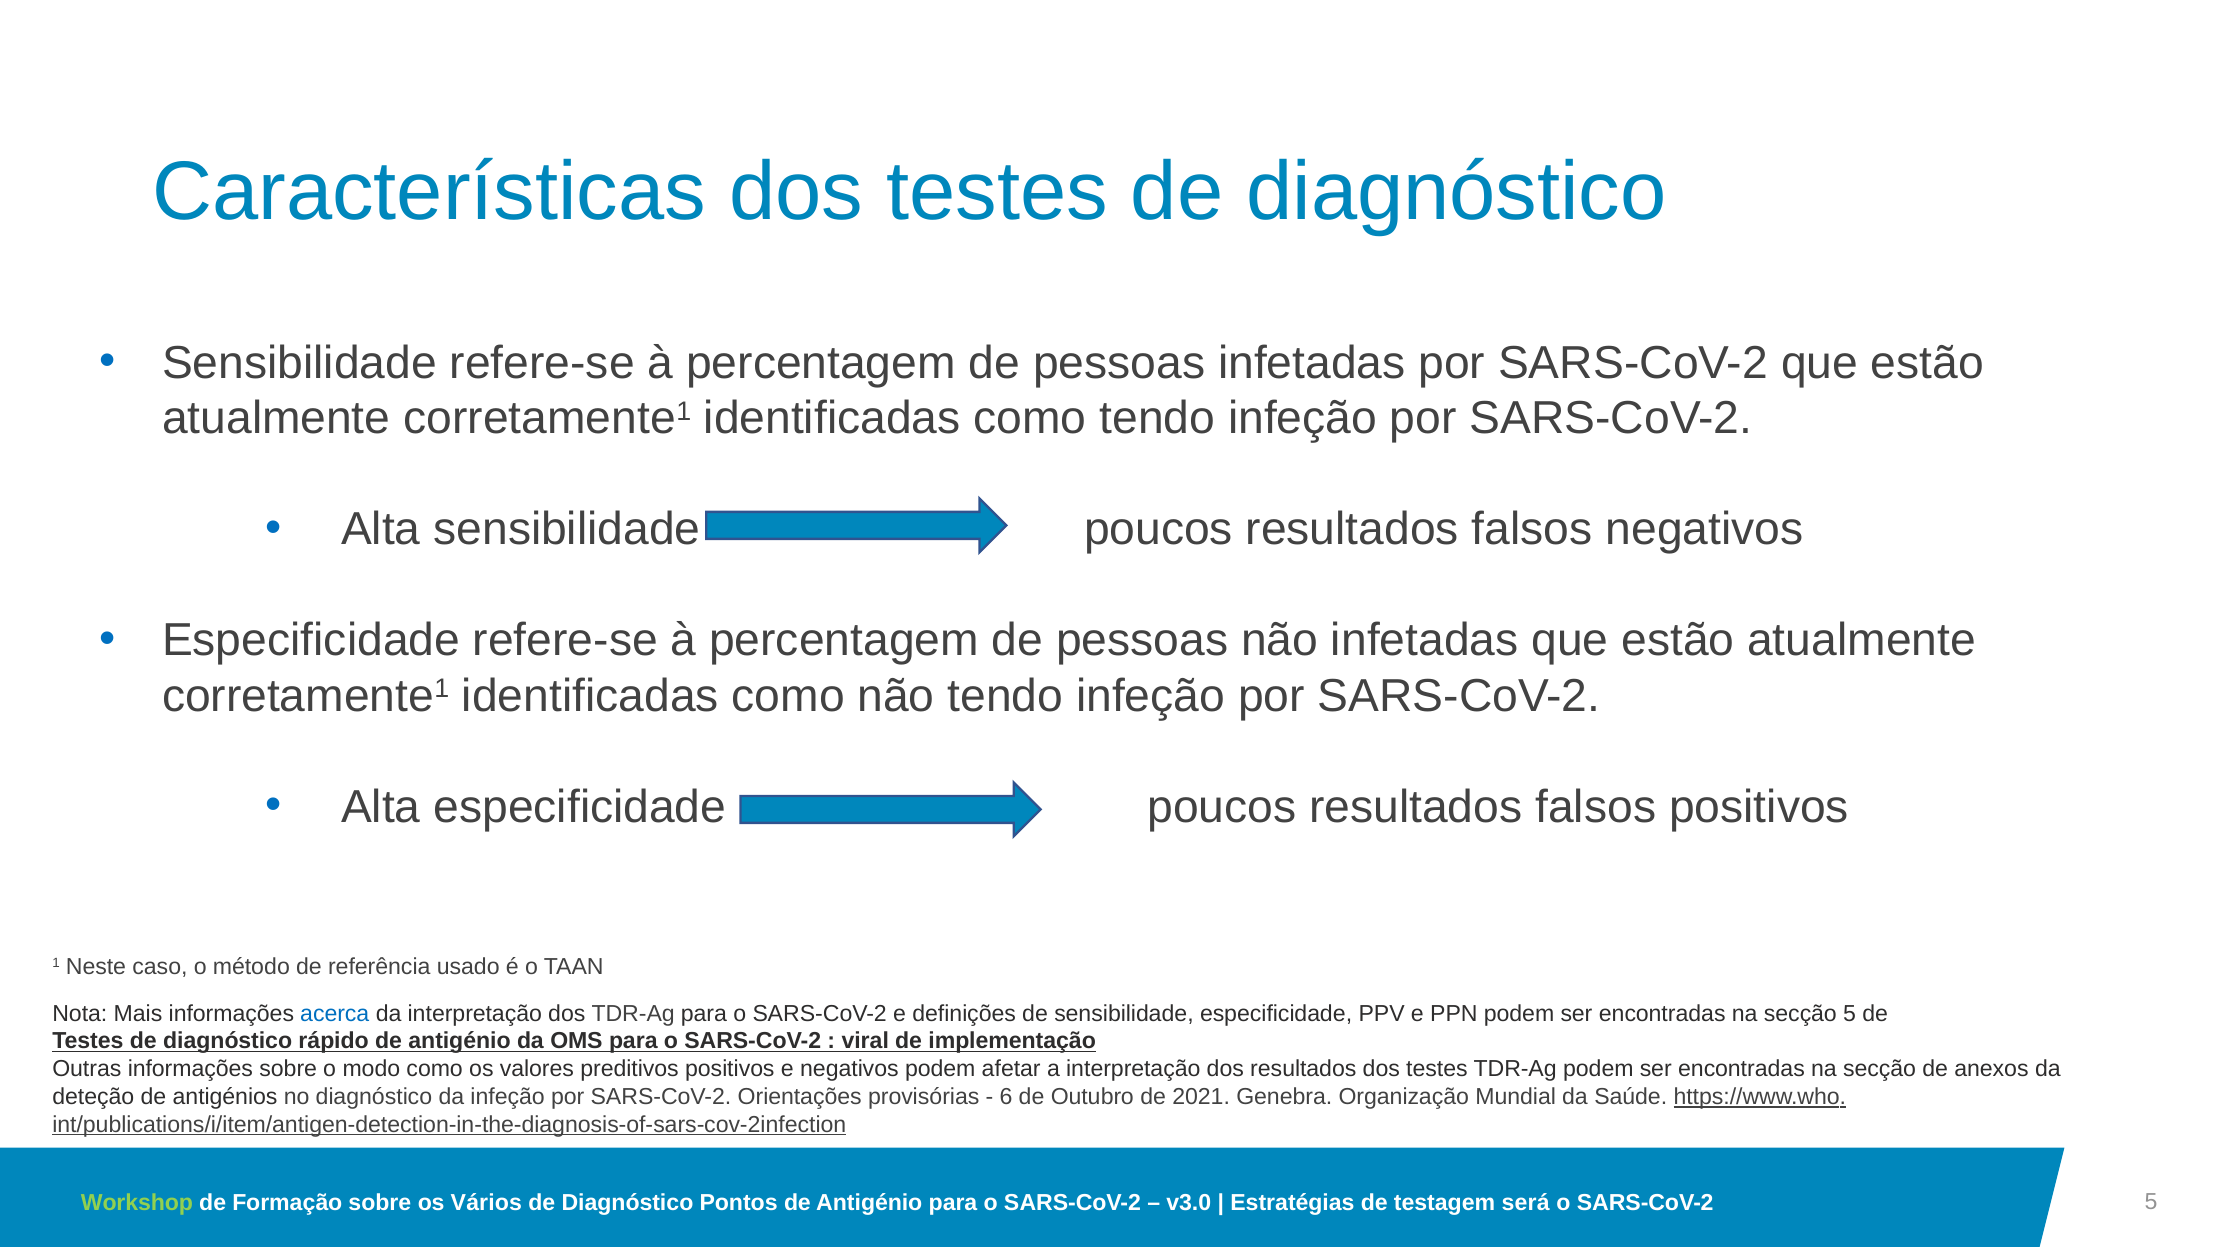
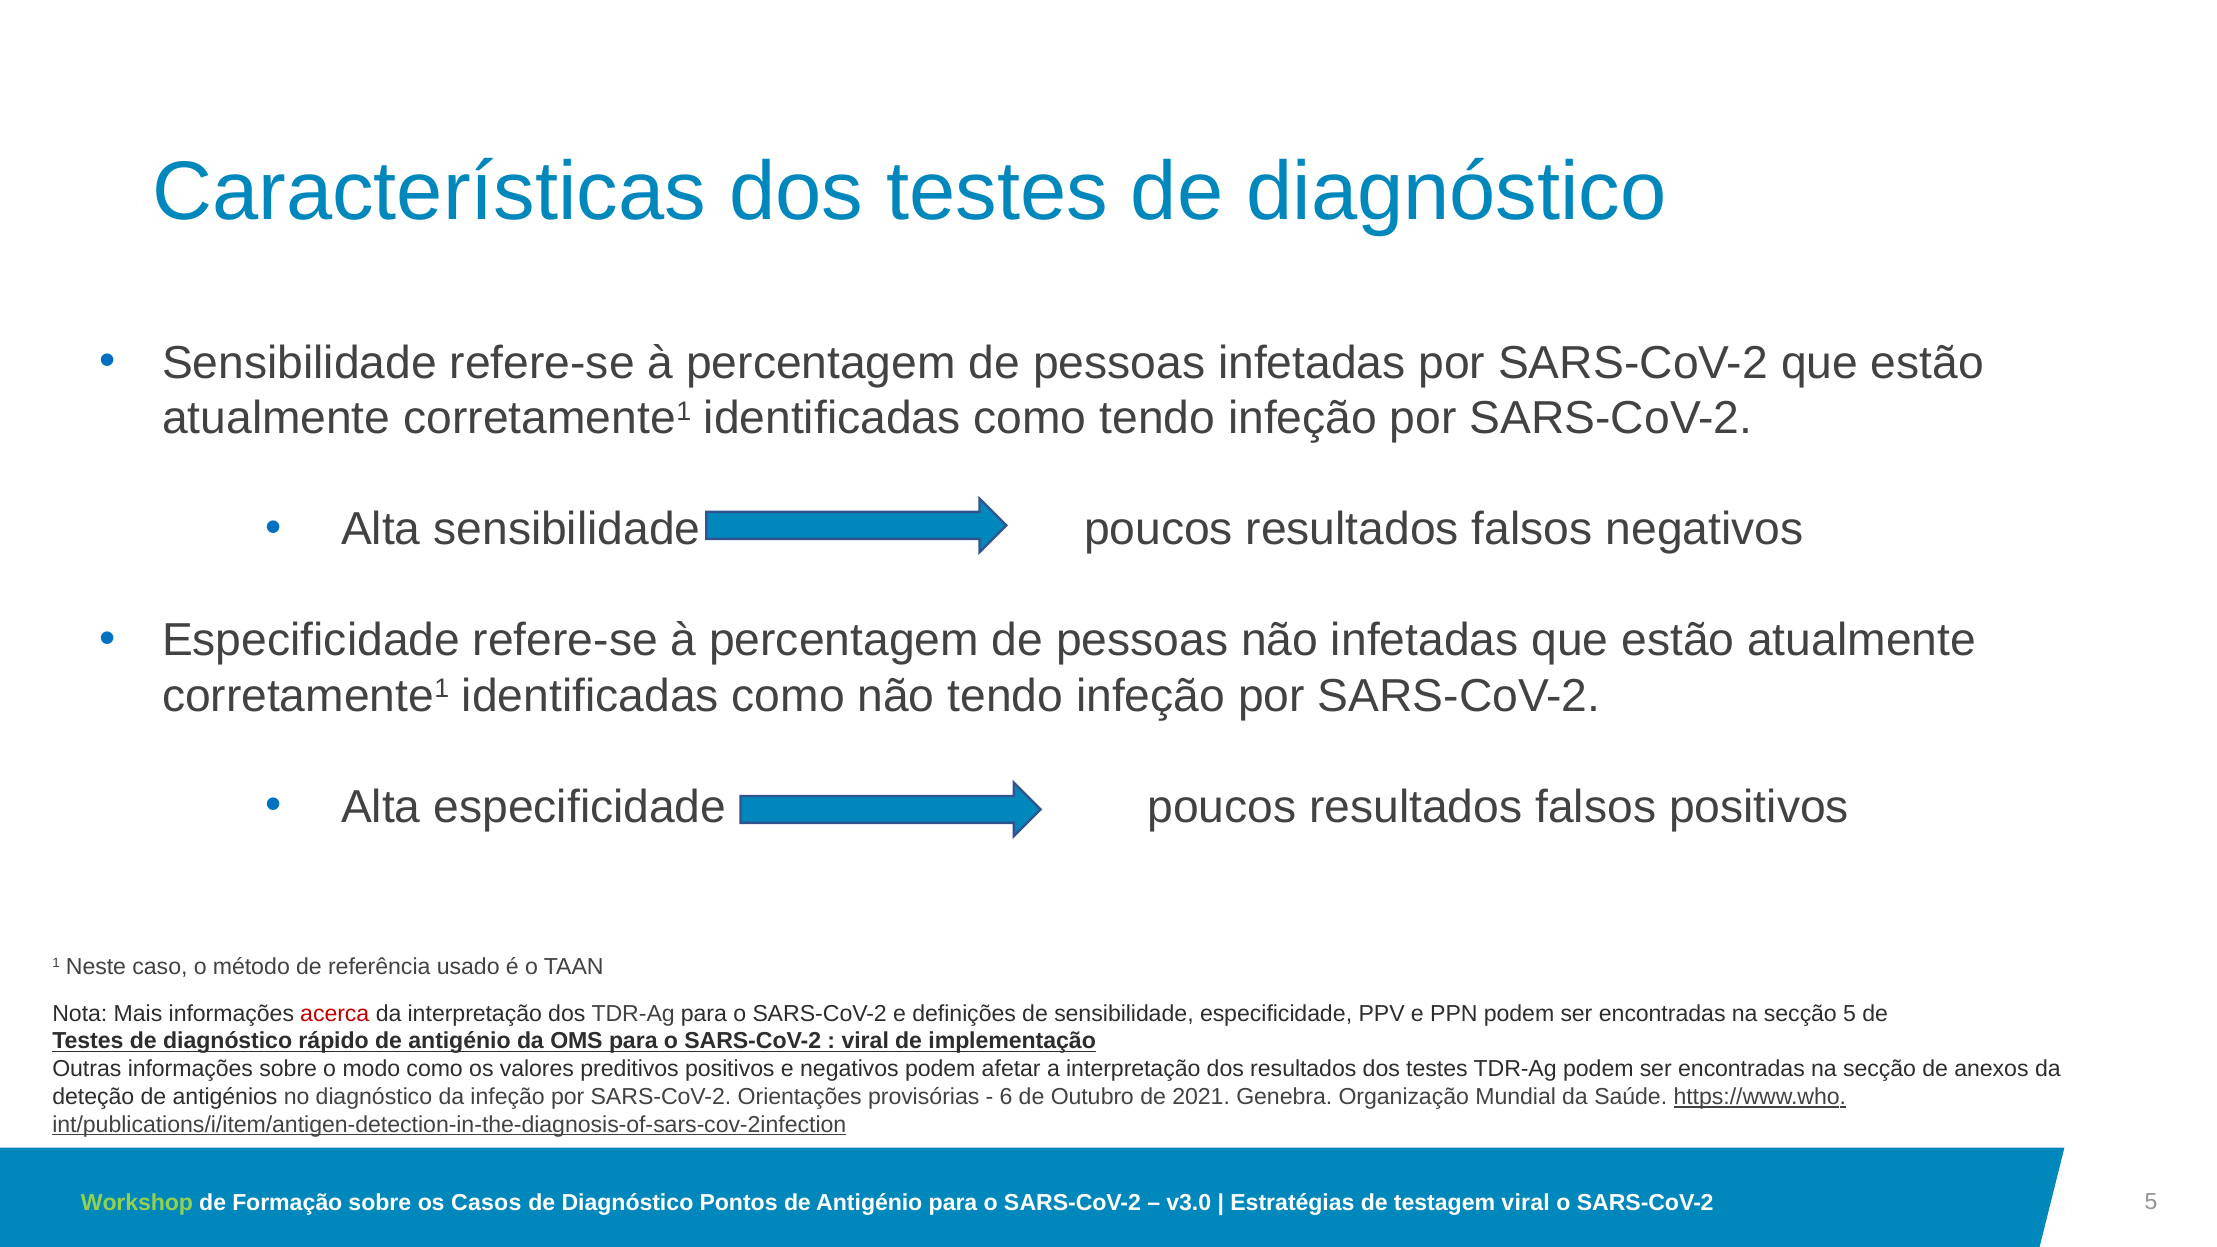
acerca colour: blue -> red
Vários: Vários -> Casos
testagem será: será -> viral
